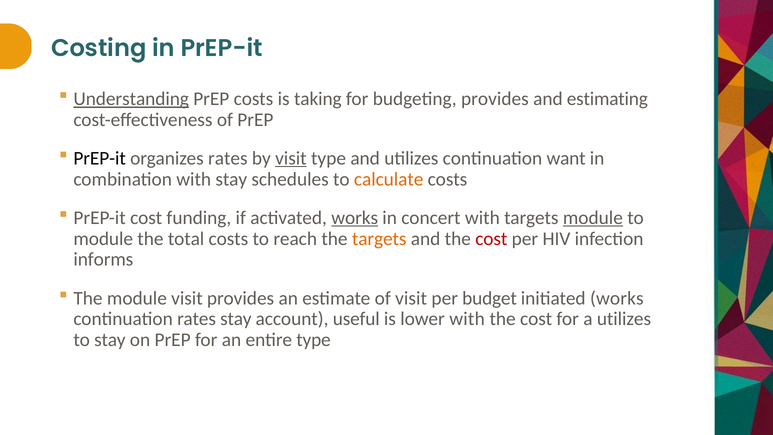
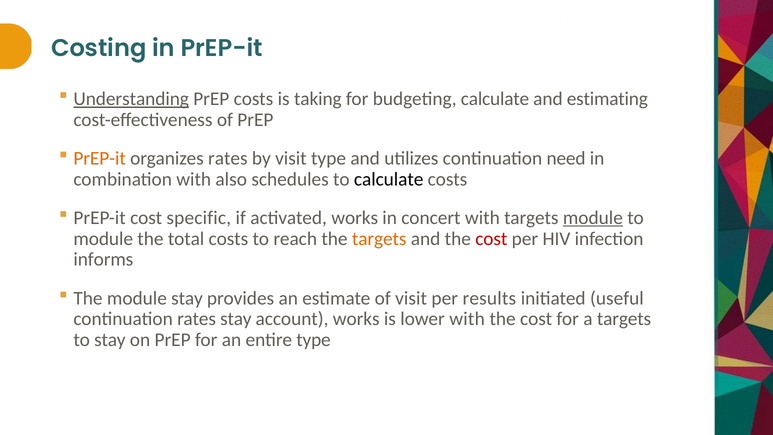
budgeting provides: provides -> calculate
PrEP-it at (100, 158) colour: black -> orange
visit at (291, 158) underline: present -> none
want: want -> need
with stay: stay -> also
calculate at (389, 179) colour: orange -> black
funding: funding -> specific
works at (355, 218) underline: present -> none
module visit: visit -> stay
budget: budget -> results
initiated works: works -> useful
account useful: useful -> works
a utilizes: utilizes -> targets
